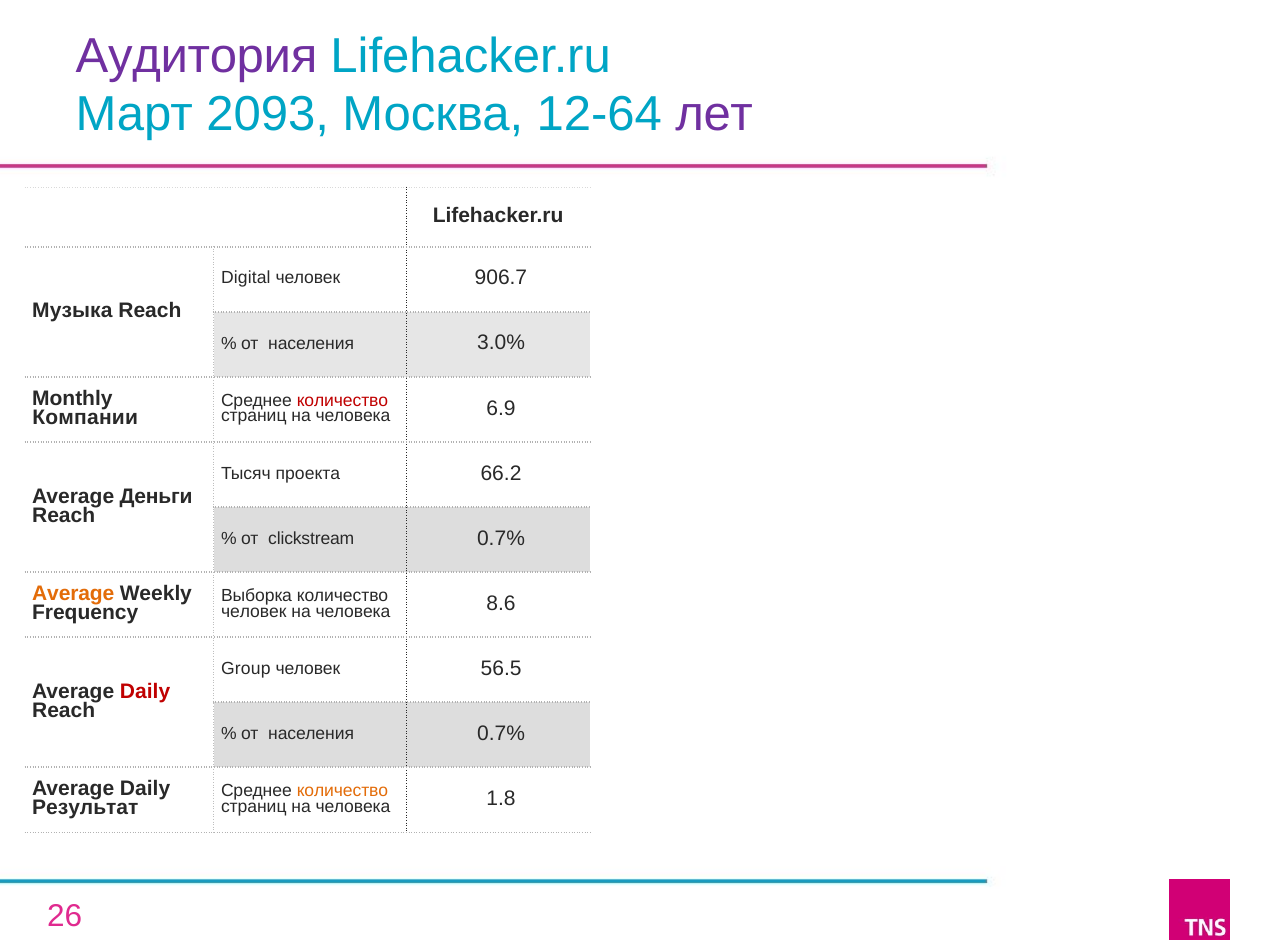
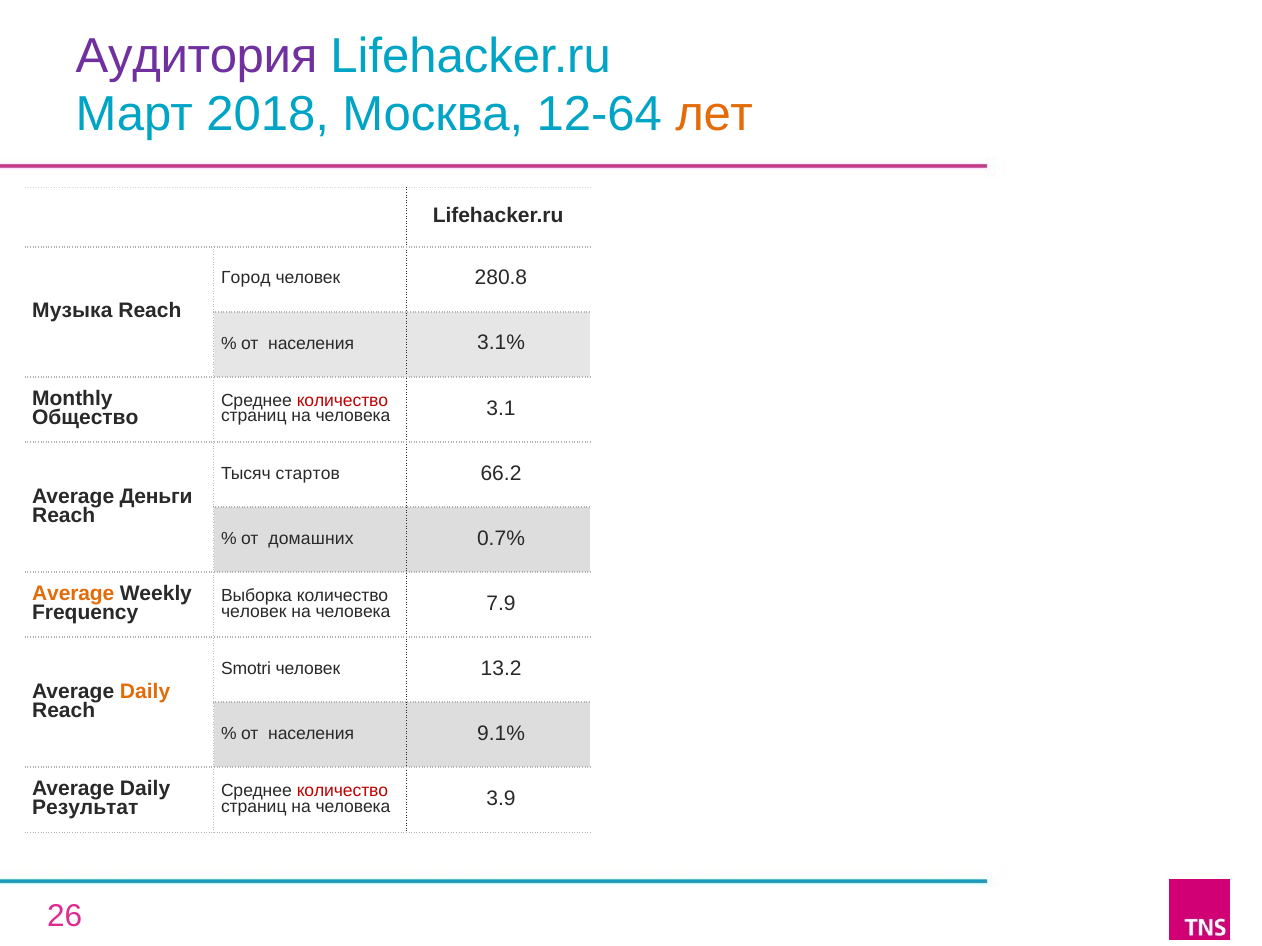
2093: 2093 -> 2018
лет colour: purple -> orange
Digital: Digital -> Город
906.7: 906.7 -> 280.8
3.0%: 3.0% -> 3.1%
Компании: Компании -> Общество
6.9: 6.9 -> 3.1
проекта: проекта -> стартов
clickstream: clickstream -> домашних
8.6: 8.6 -> 7.9
Group: Group -> Smotri
56.5: 56.5 -> 13.2
Daily at (145, 692) colour: red -> orange
населения 0.7%: 0.7% -> 9.1%
количество at (342, 791) colour: orange -> red
1.8: 1.8 -> 3.9
